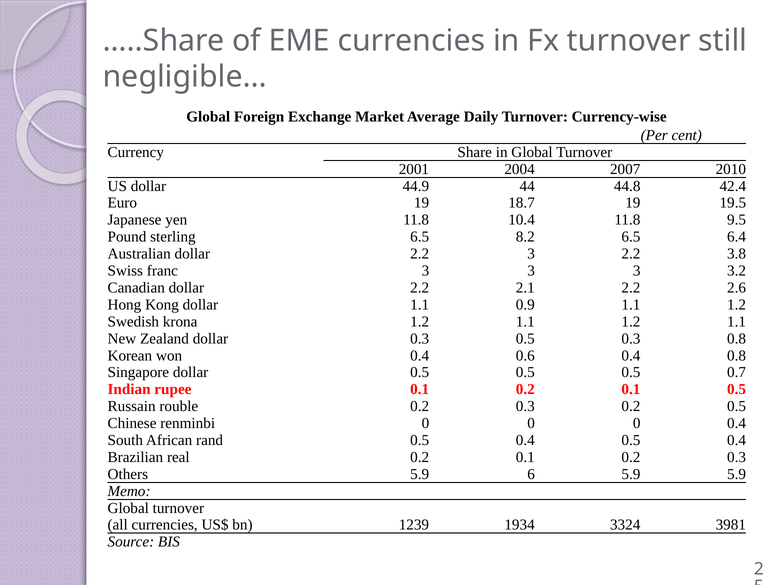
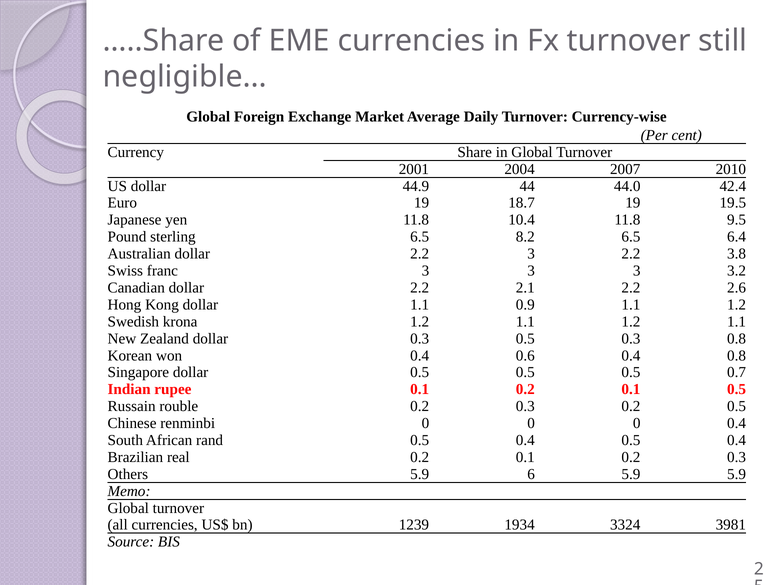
44.8: 44.8 -> 44.0
